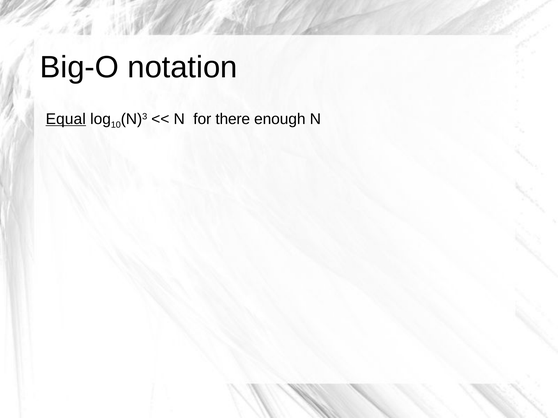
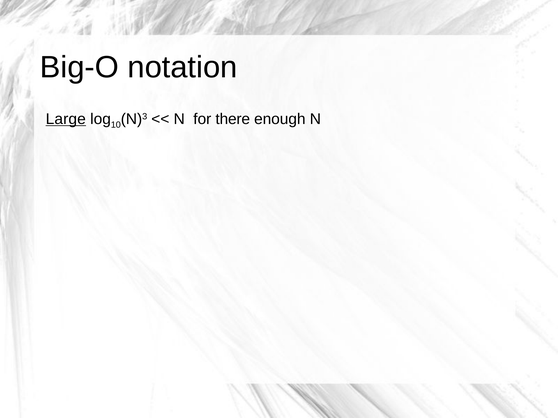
Equal: Equal -> Large
